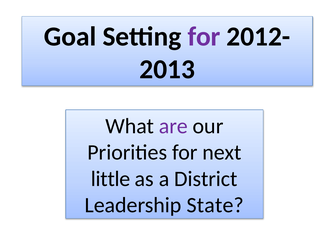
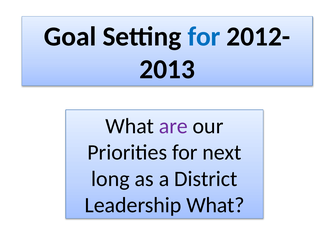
for at (204, 36) colour: purple -> blue
little: little -> long
Leadership State: State -> What
